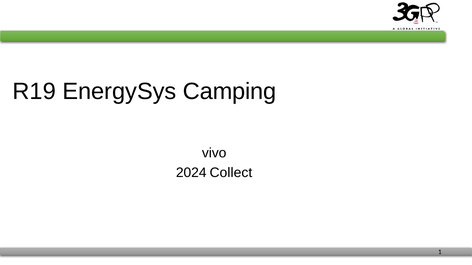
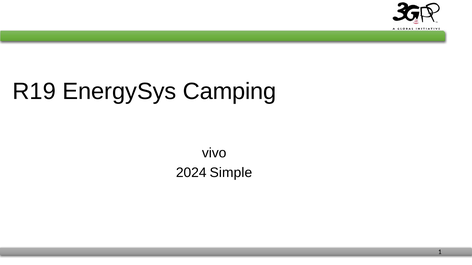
Collect: Collect -> Simple
